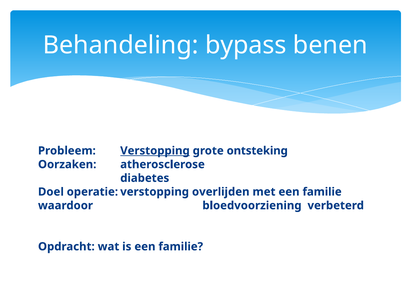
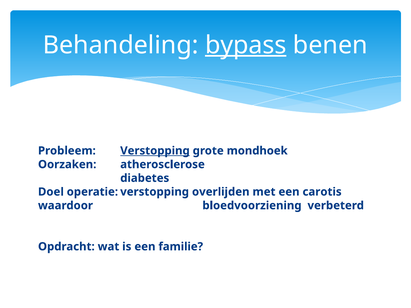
bypass underline: none -> present
ontsteking: ontsteking -> mondhoek
met een familie: familie -> carotis
